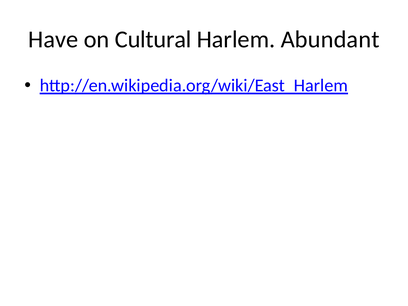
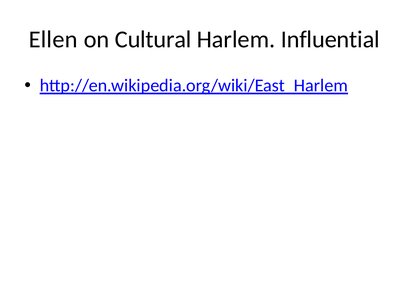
Have: Have -> Ellen
Abundant: Abundant -> Influential
